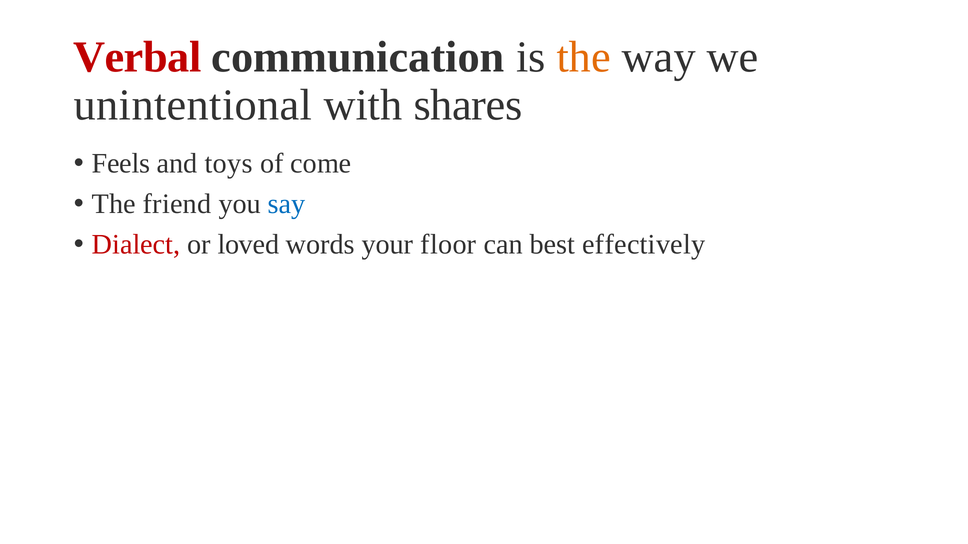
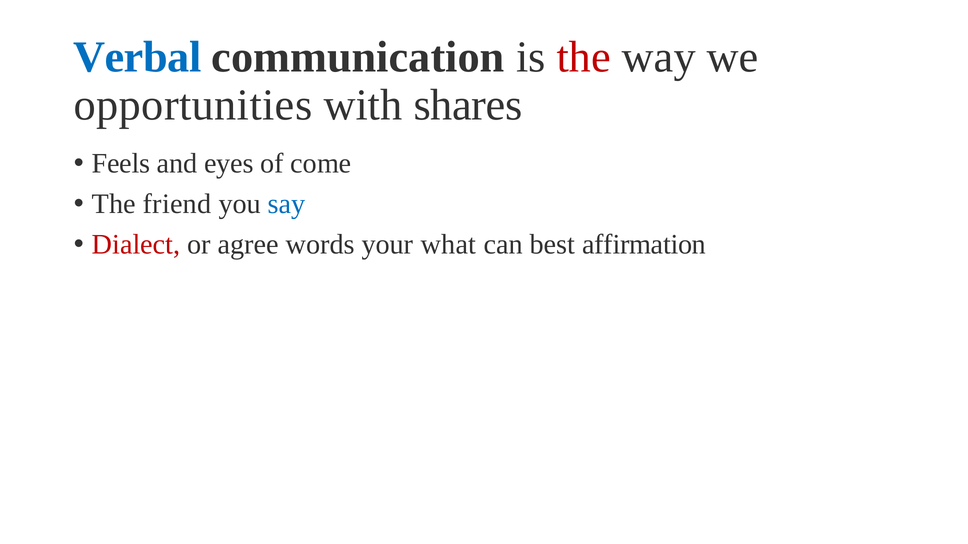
Verbal colour: red -> blue
the at (584, 57) colour: orange -> red
unintentional: unintentional -> opportunities
toys: toys -> eyes
loved: loved -> agree
floor: floor -> what
effectively: effectively -> affirmation
